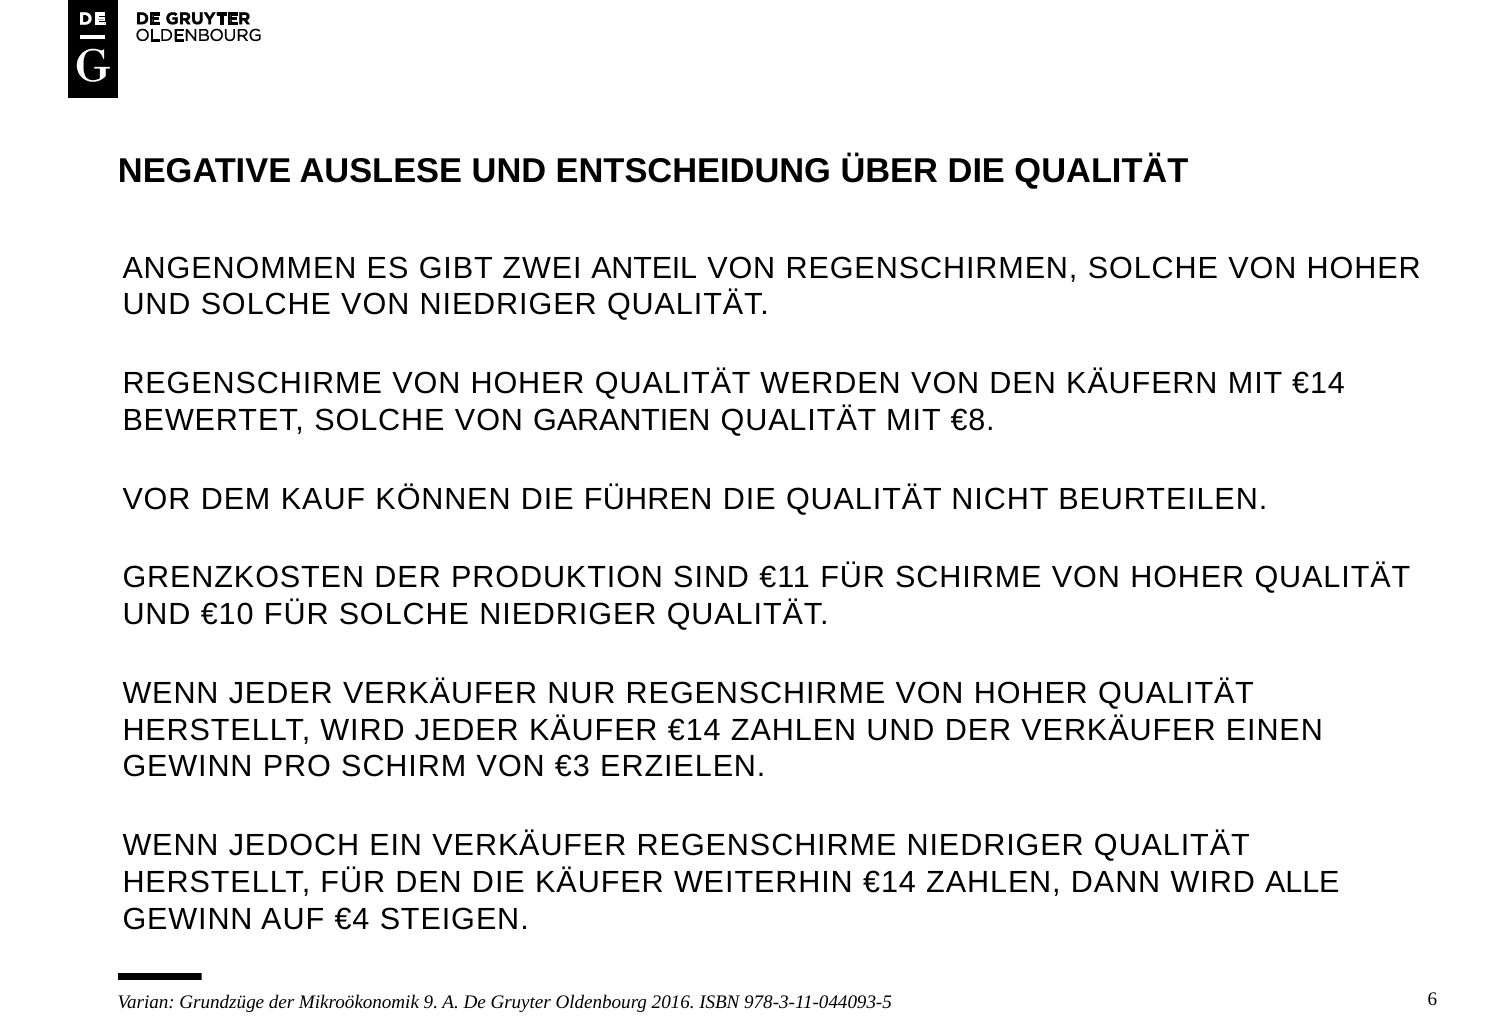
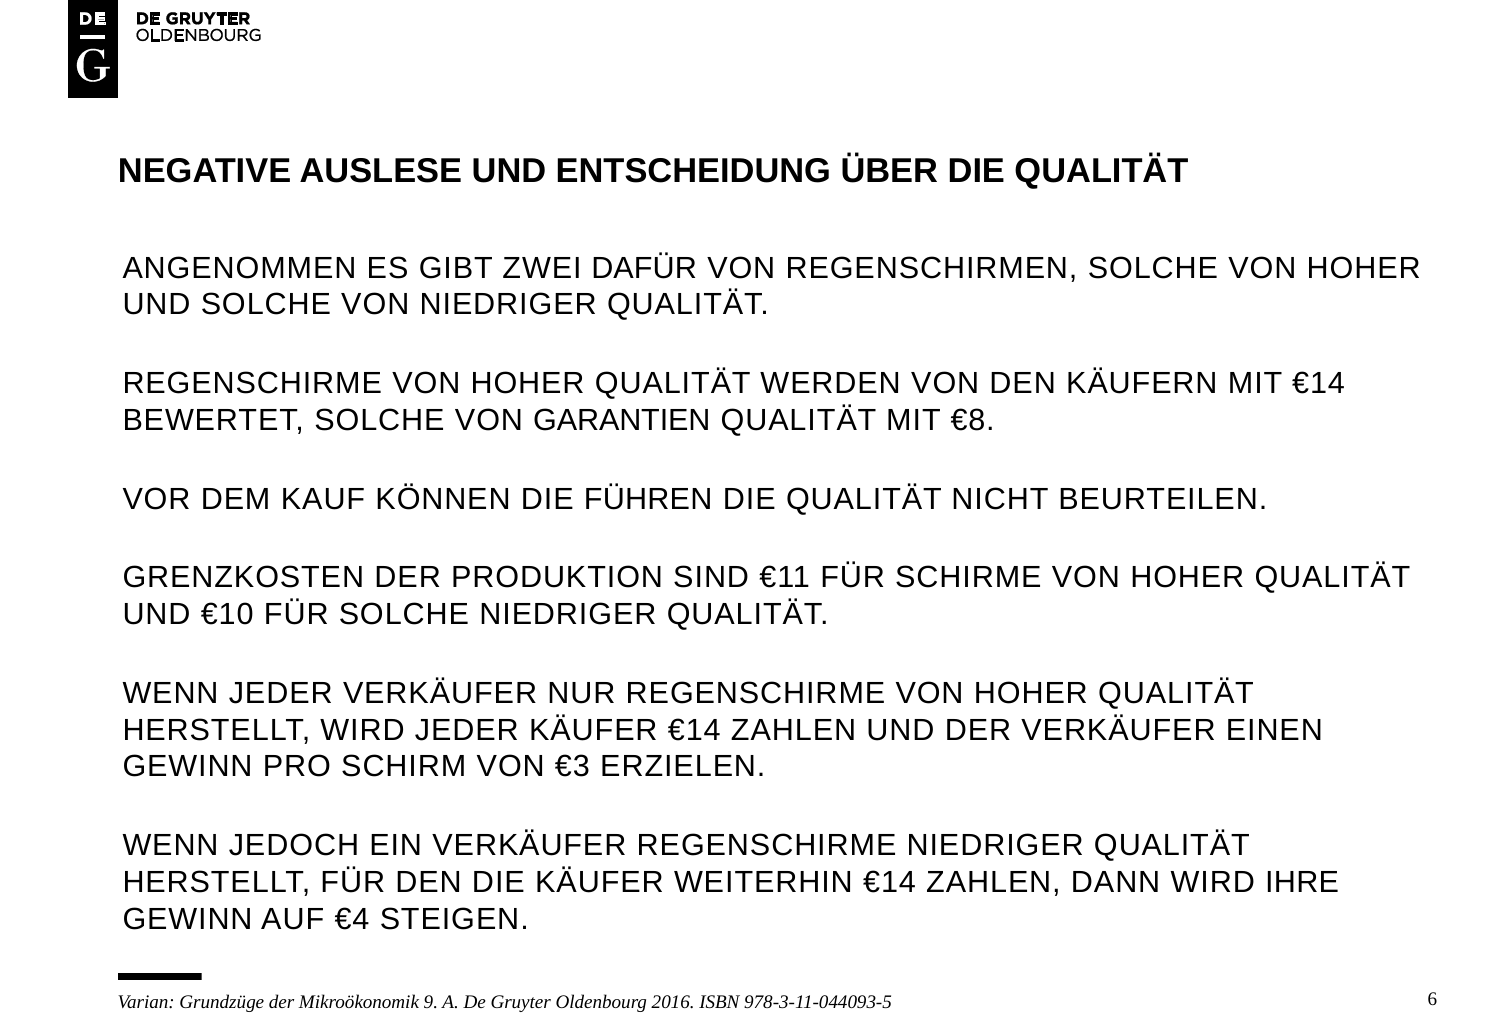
ANTEIL: ANTEIL -> DAFÜR
ALLE: ALLE -> IHRE
